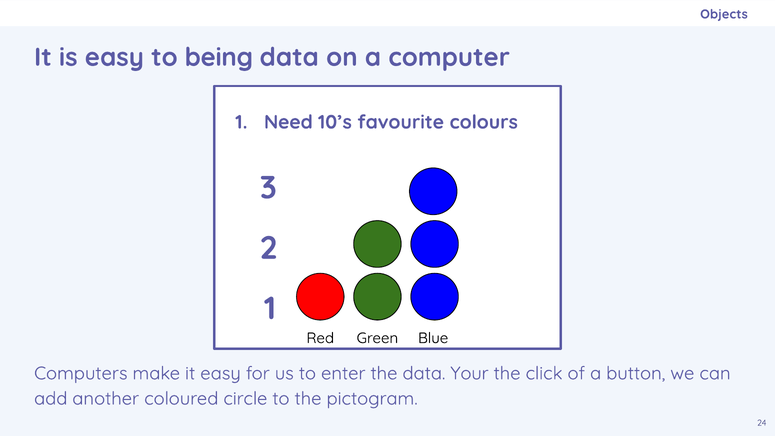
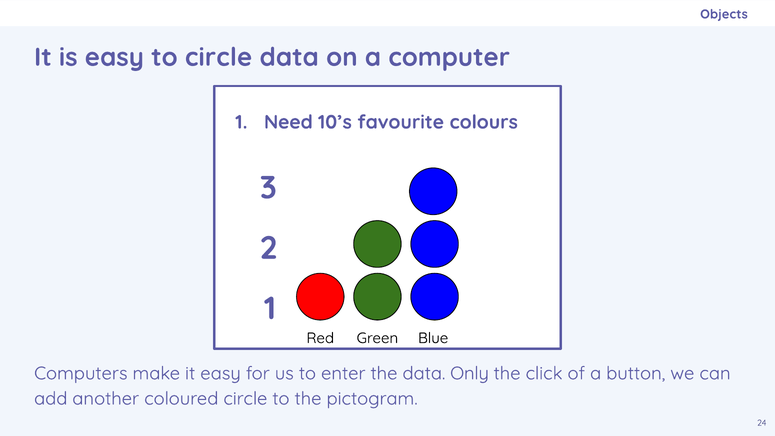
to being: being -> circle
Your: Your -> Only
